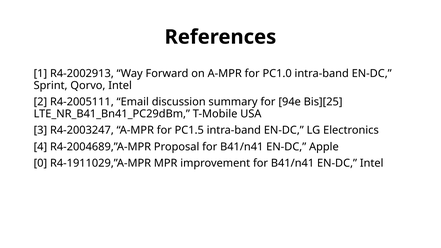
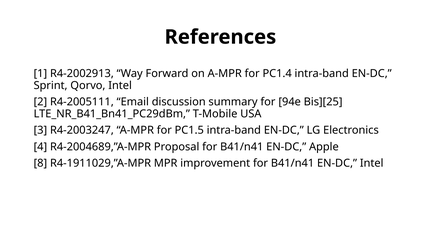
PC1.0: PC1.0 -> PC1.4
0: 0 -> 8
